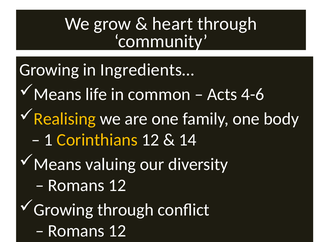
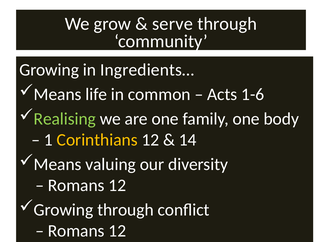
heart: heart -> serve
4-6: 4-6 -> 1-6
Realising colour: yellow -> light green
